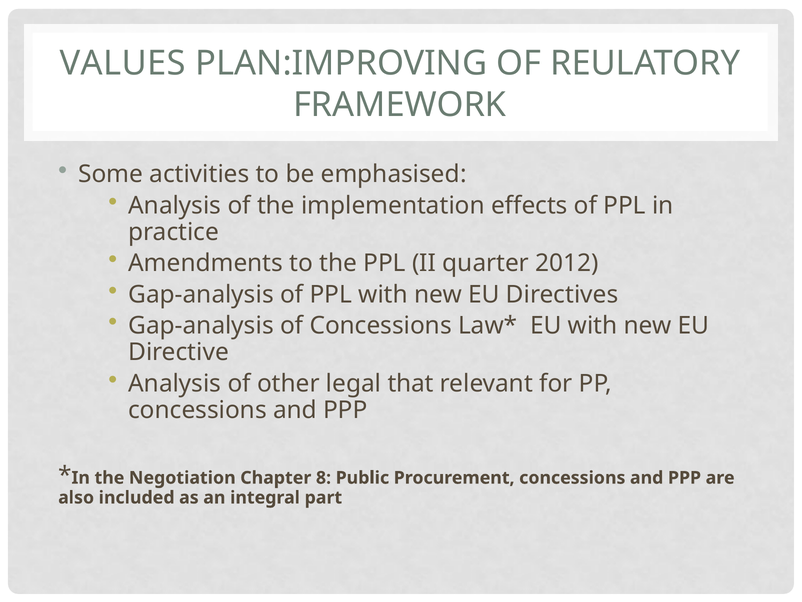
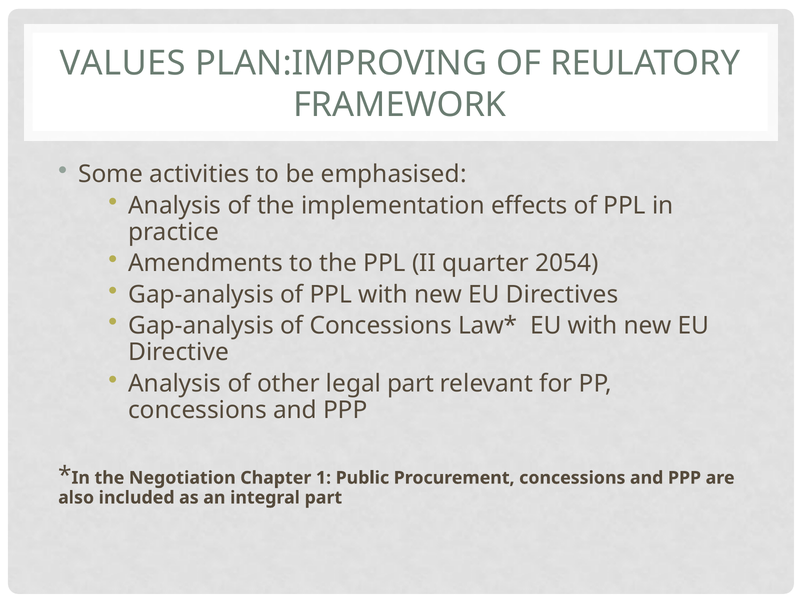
2012: 2012 -> 2054
legal that: that -> part
8: 8 -> 1
